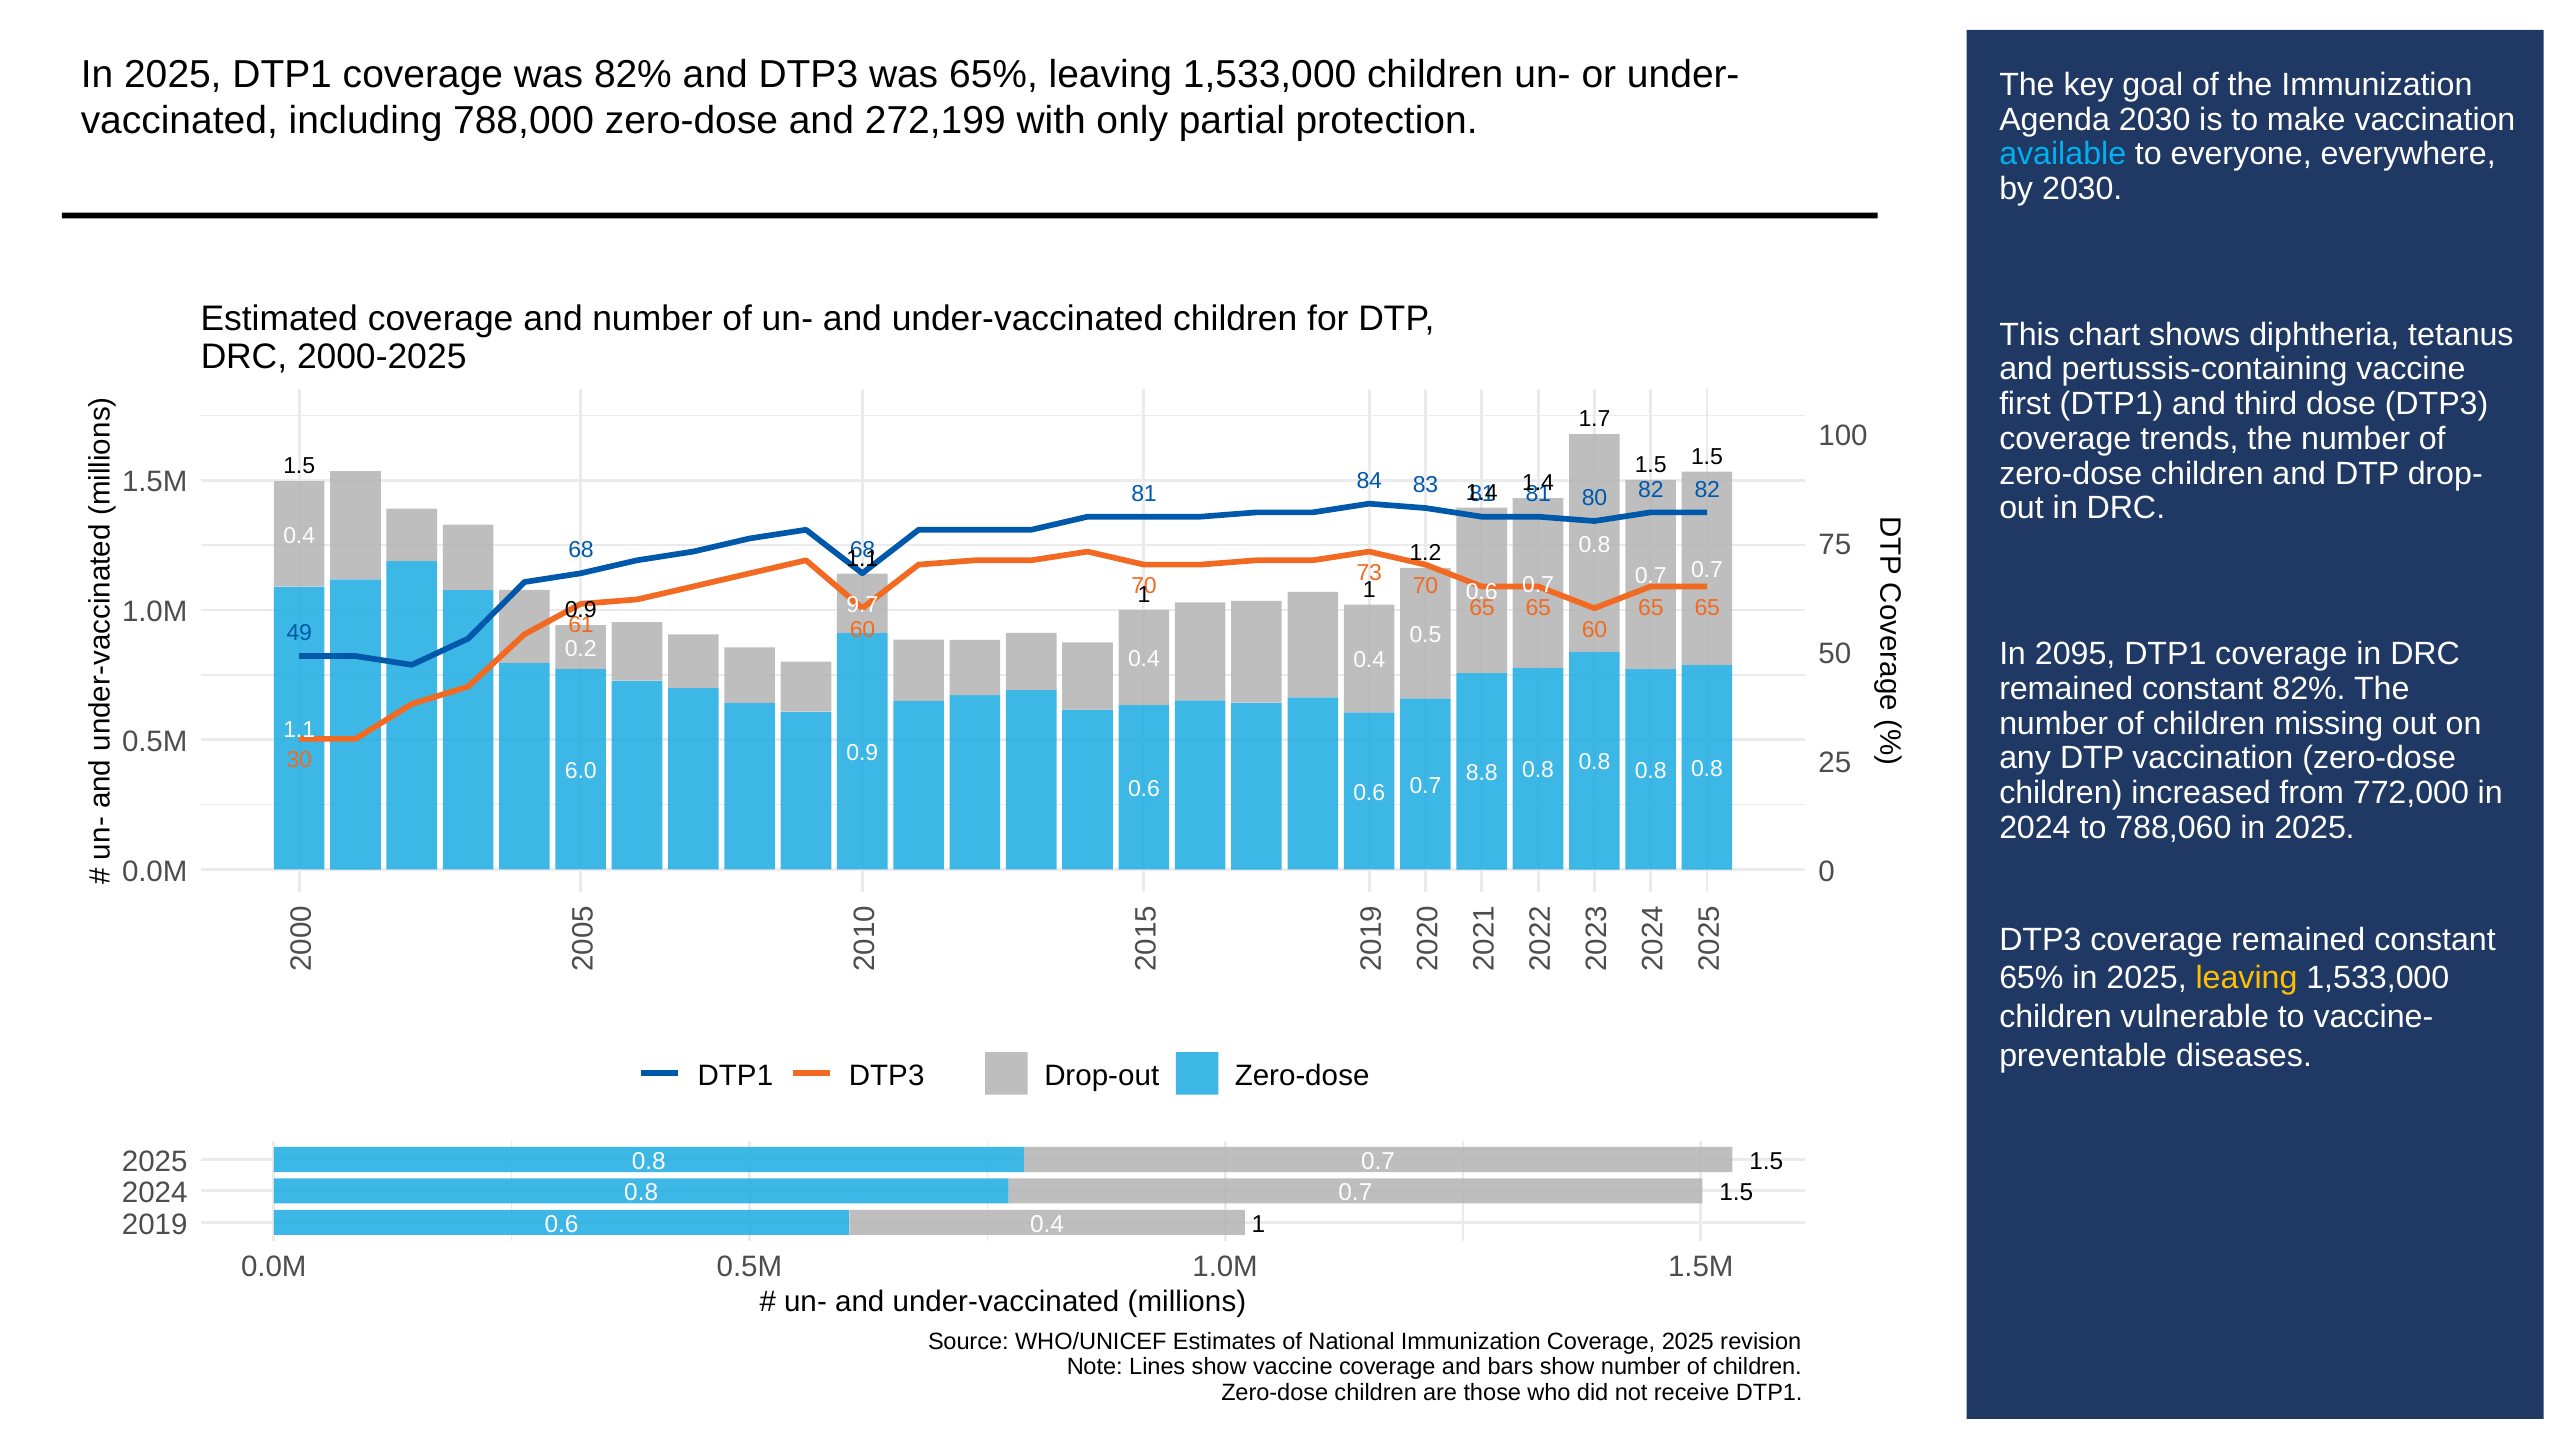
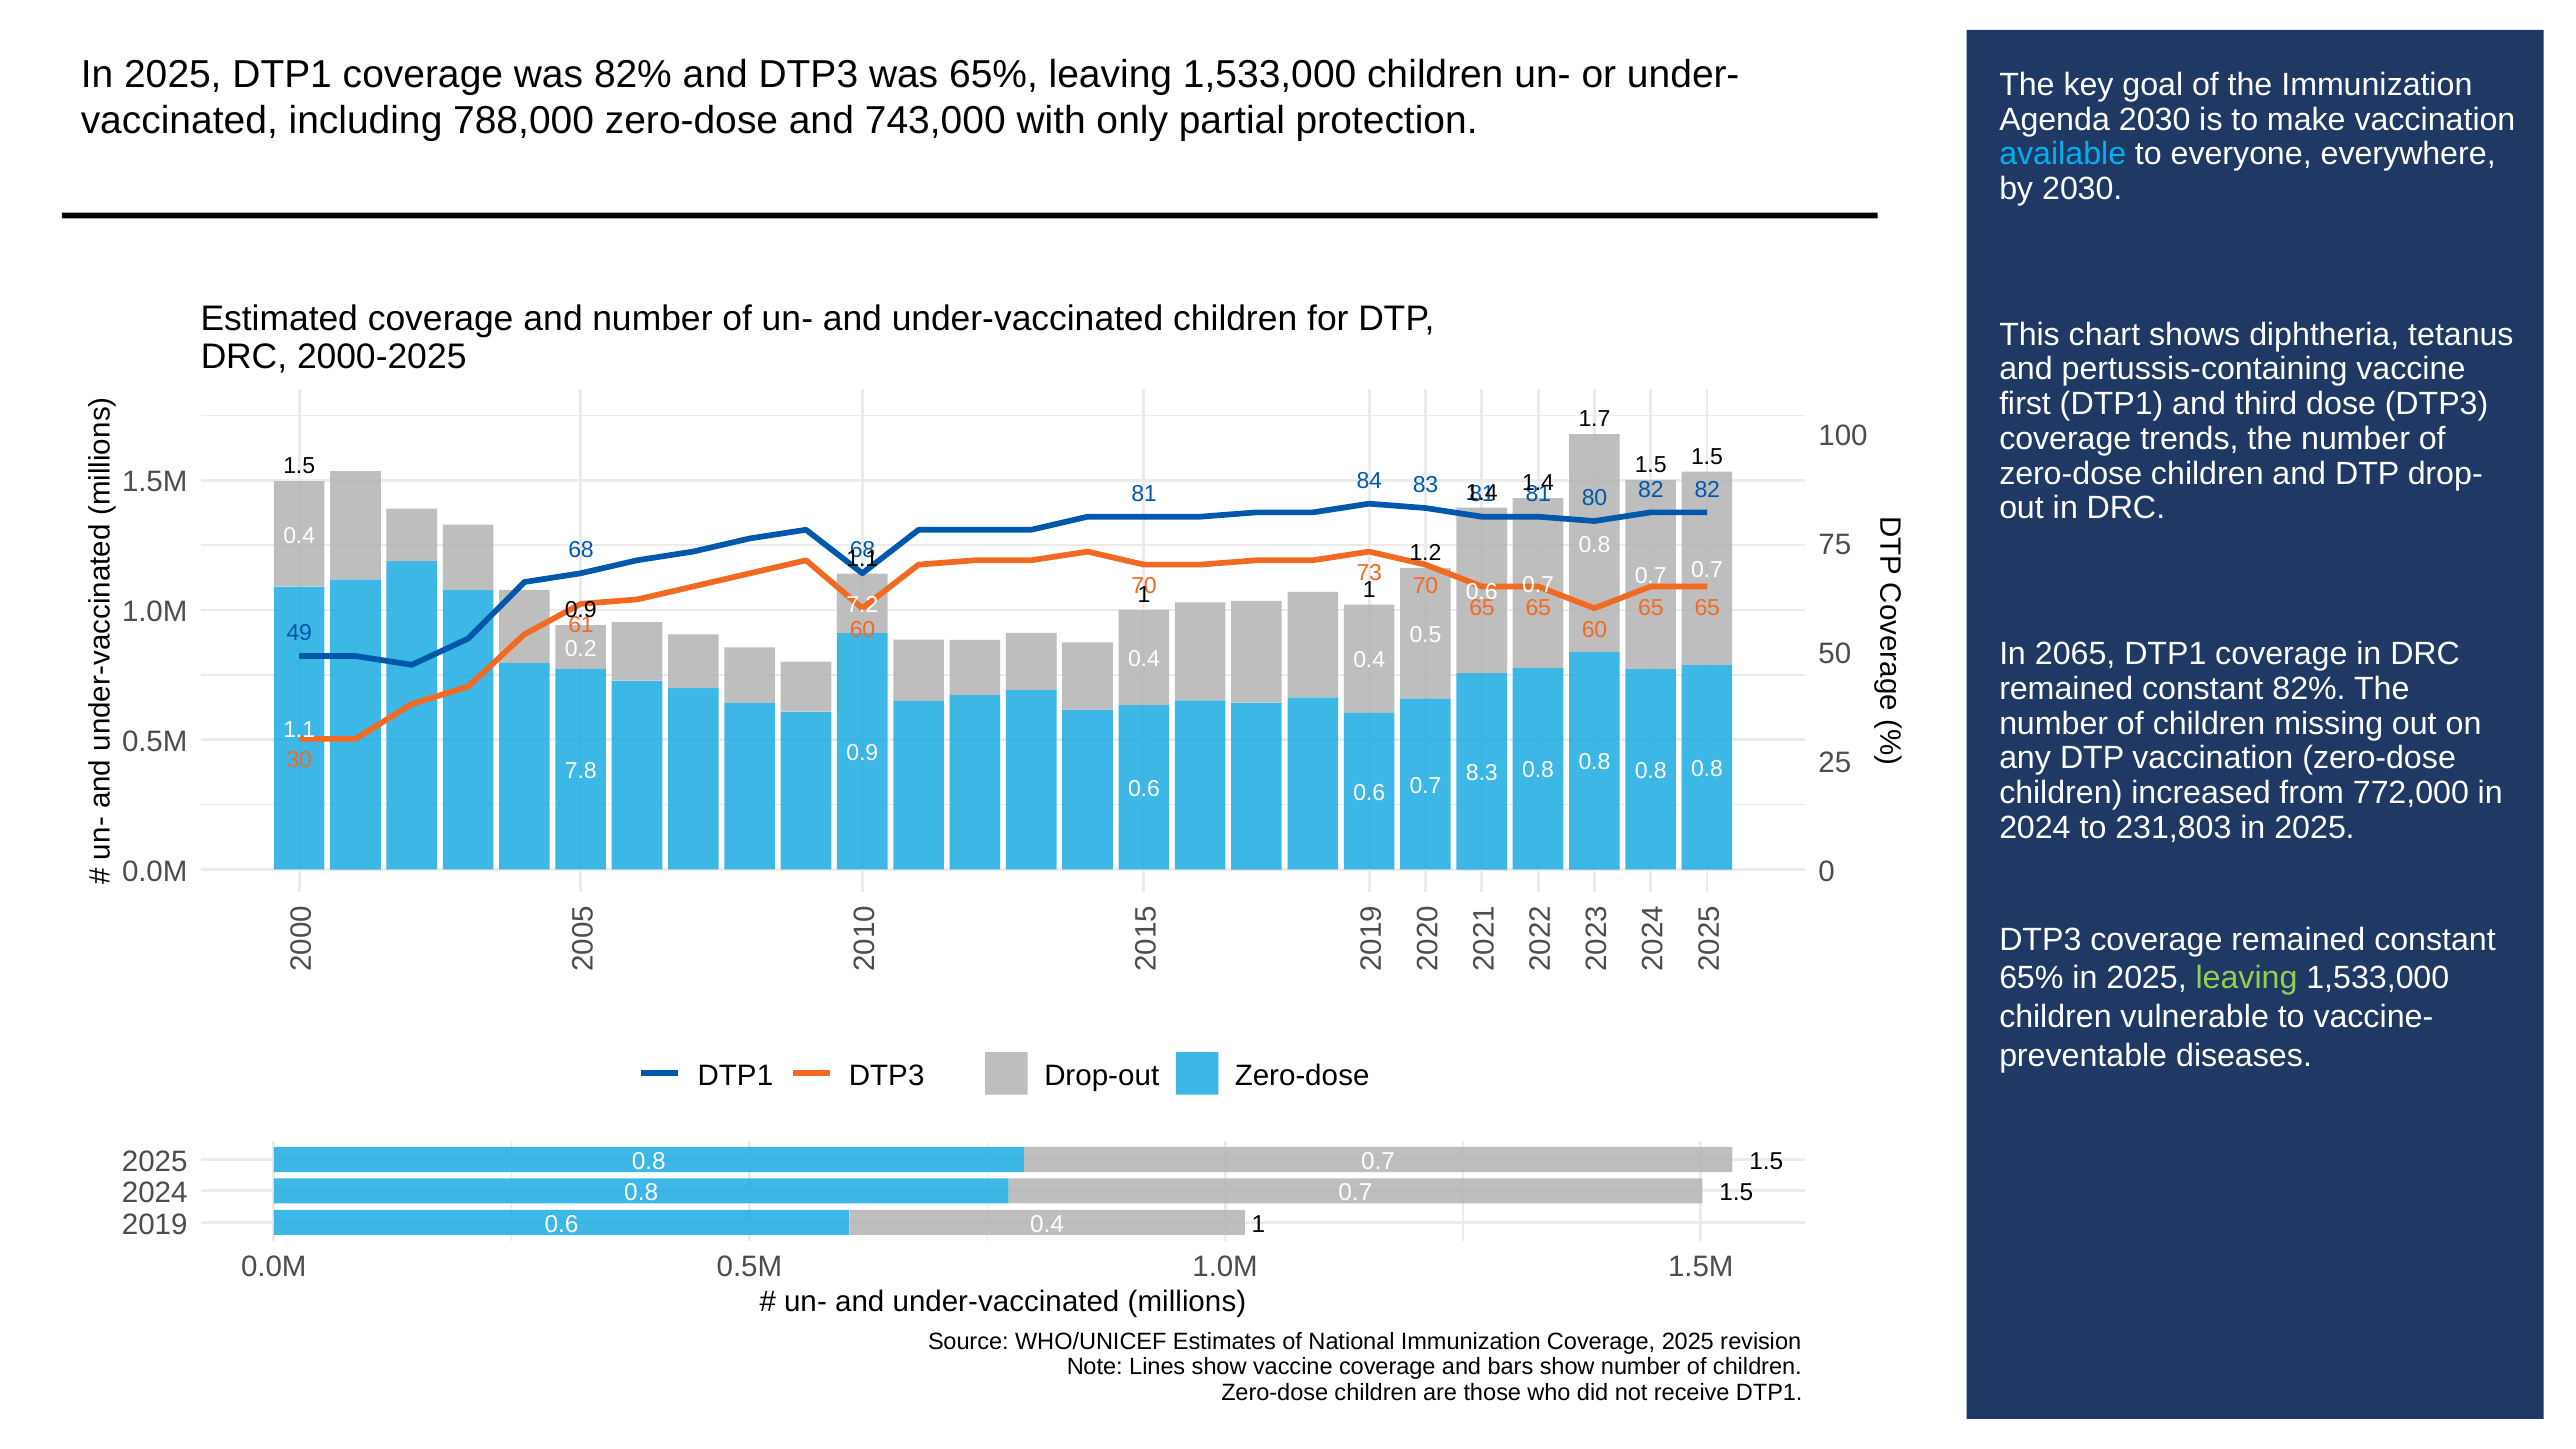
272,199: 272,199 -> 743,000
9.7: 9.7 -> 7.2
2095: 2095 -> 2065
6.0: 6.0 -> 7.8
8.8: 8.8 -> 8.3
788,060: 788,060 -> 231,803
leaving at (2247, 978) colour: yellow -> light green
